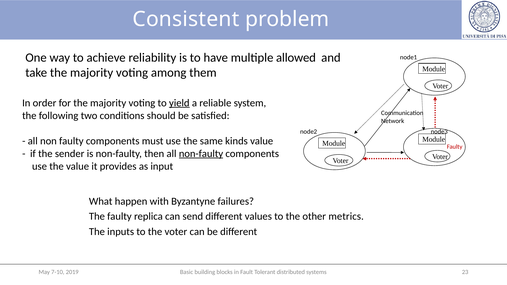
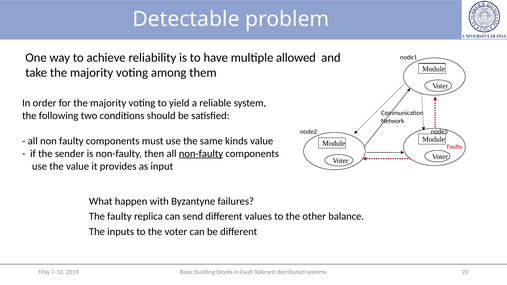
Consistent: Consistent -> Detectable
yield underline: present -> none
metrics: metrics -> balance
